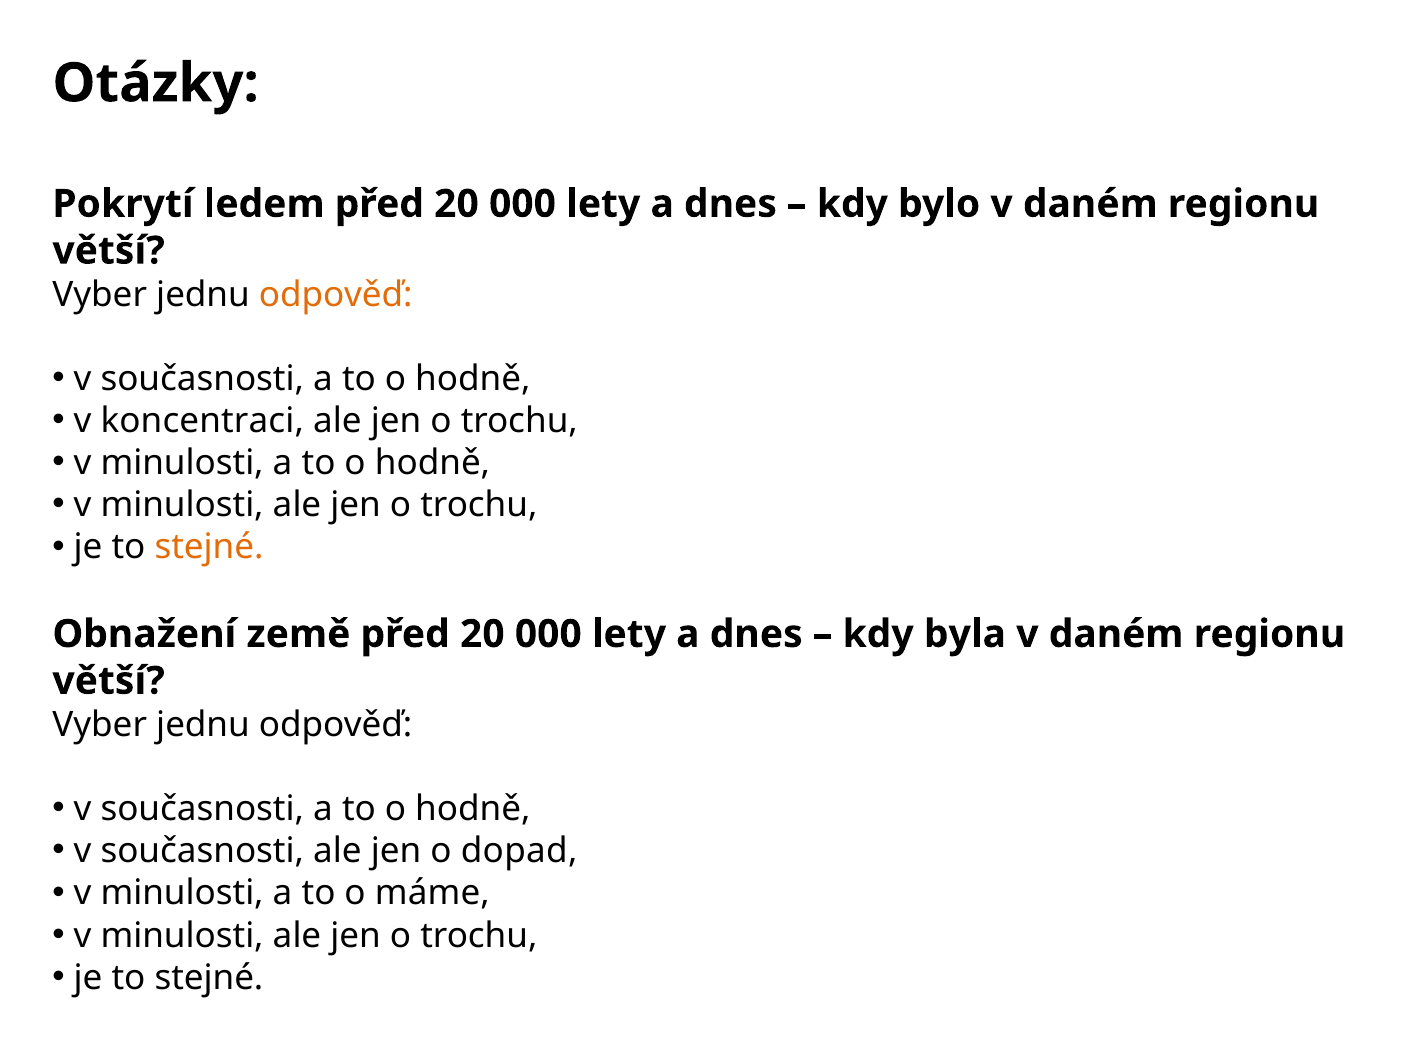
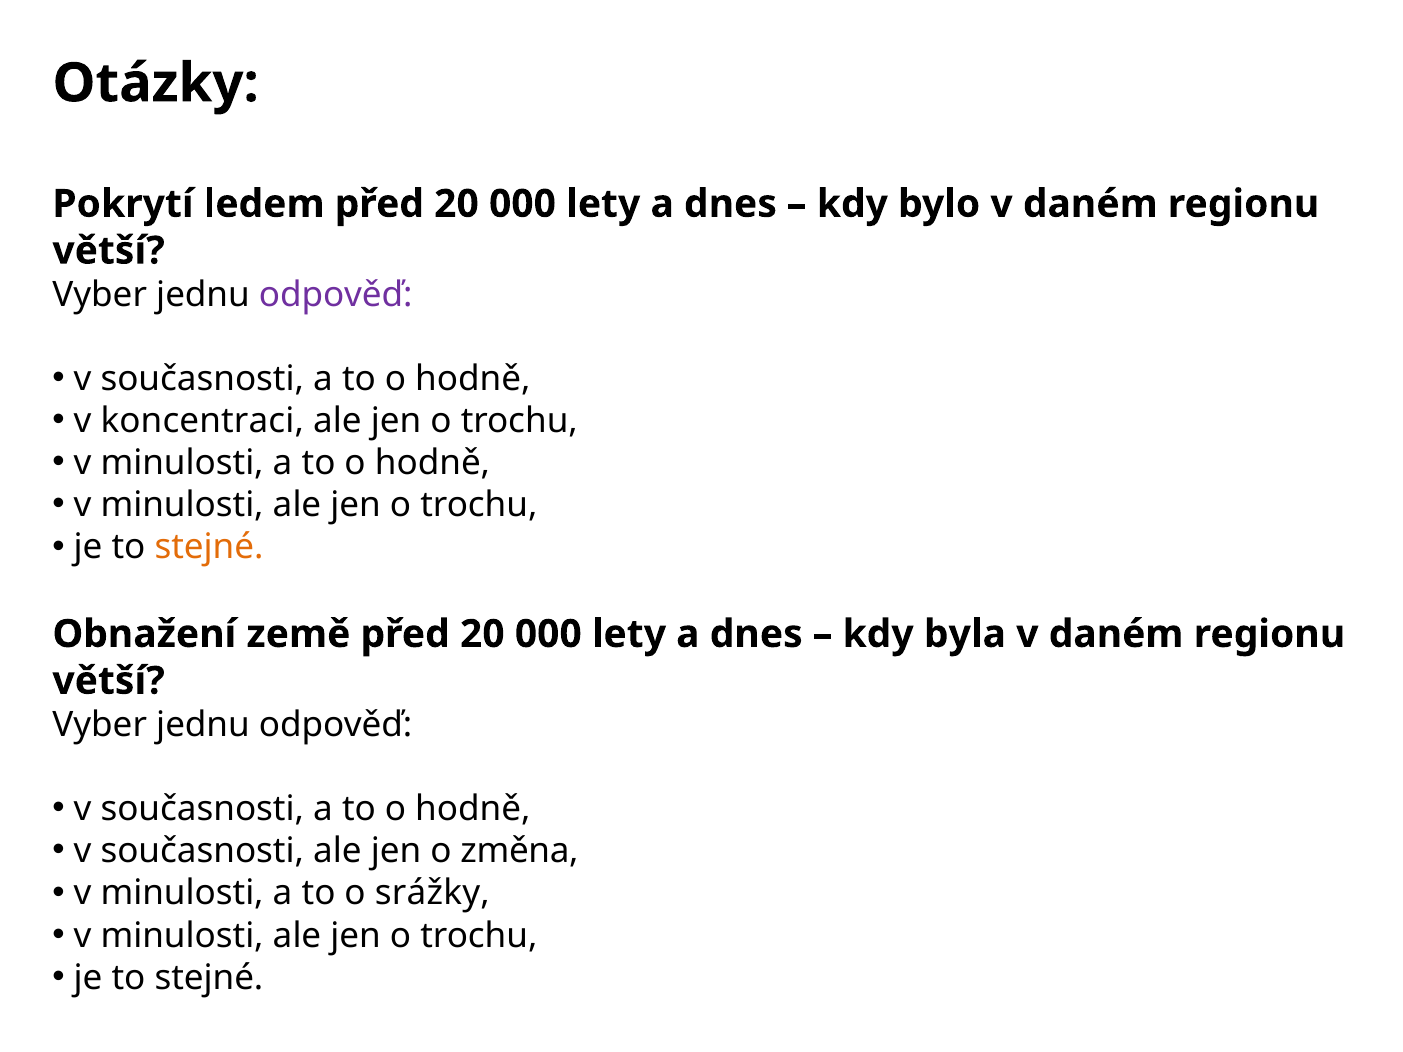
odpověď at (336, 295) colour: orange -> purple
dopad: dopad -> změna
máme: máme -> srážky
